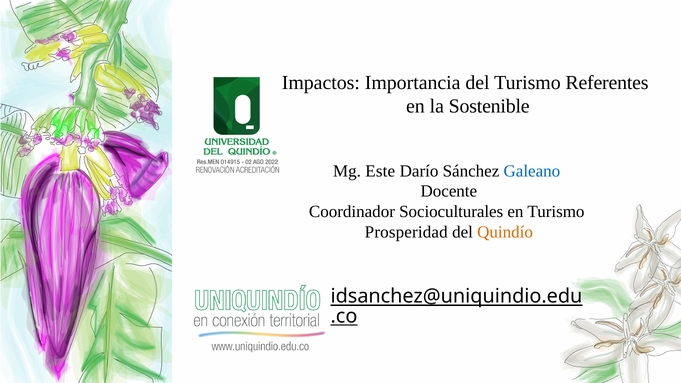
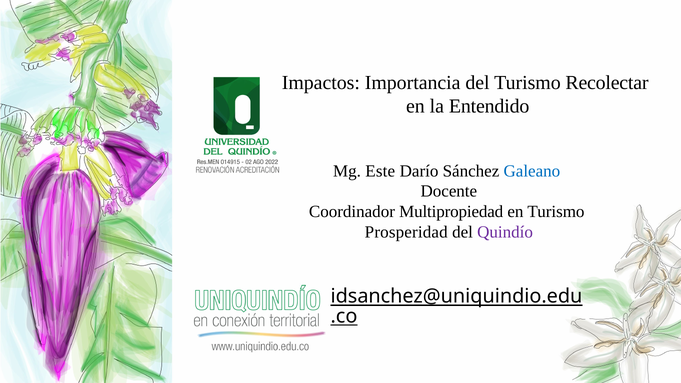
Referentes: Referentes -> Recolectar
Sostenible: Sostenible -> Entendido
Socioculturales: Socioculturales -> Multipropiedad
Quindío colour: orange -> purple
